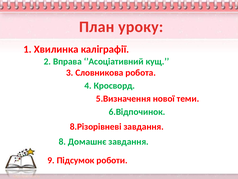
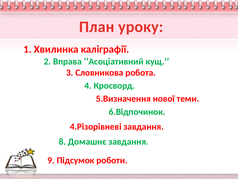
8.Різорівневі: 8.Різорівневі -> 4.Різорівневі
